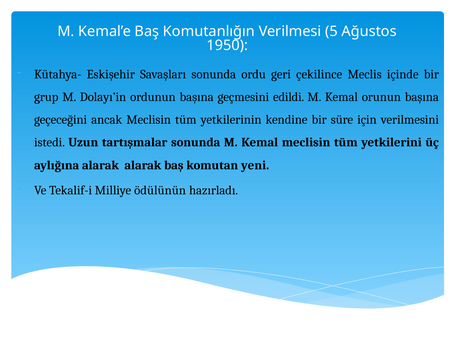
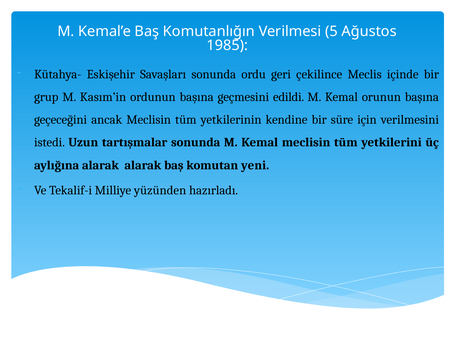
1950: 1950 -> 1985
Dolayı’in: Dolayı’in -> Kasım’in
ödülünün: ödülünün -> yüzünden
